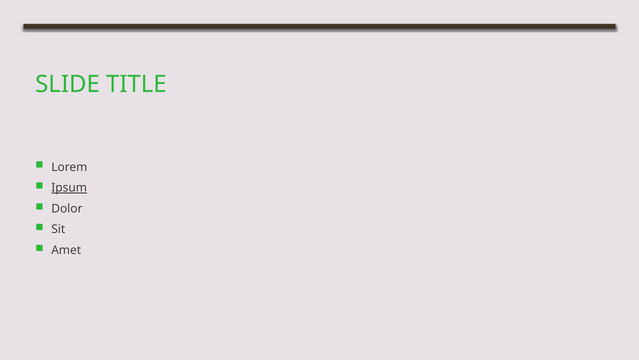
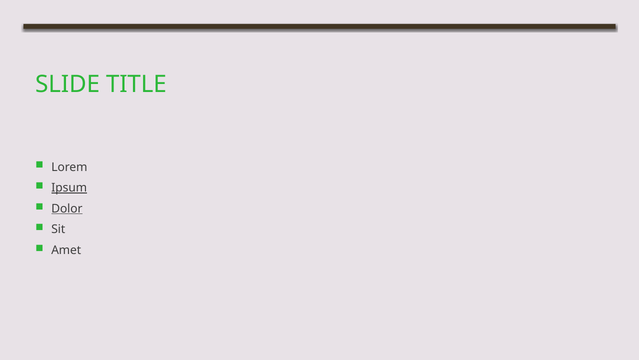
Dolor underline: none -> present
